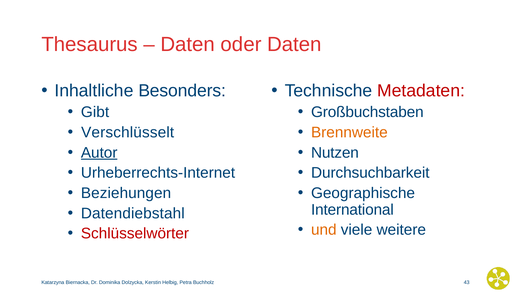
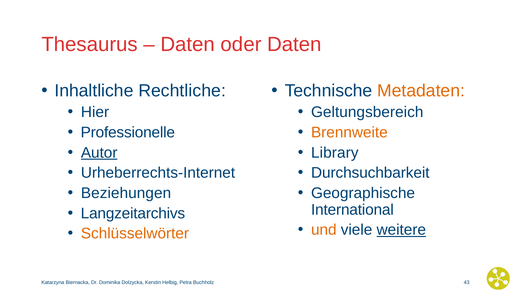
Besonders: Besonders -> Rechtliche
Metadaten colour: red -> orange
Gibt: Gibt -> Hier
Großbuchstaben: Großbuchstaben -> Geltungsbereich
Verschlüsselt: Verschlüsselt -> Professionelle
Nutzen: Nutzen -> Library
Datendiebstahl: Datendiebstahl -> Langzeitarchivs
weitere underline: none -> present
Schlüsselwörter colour: red -> orange
